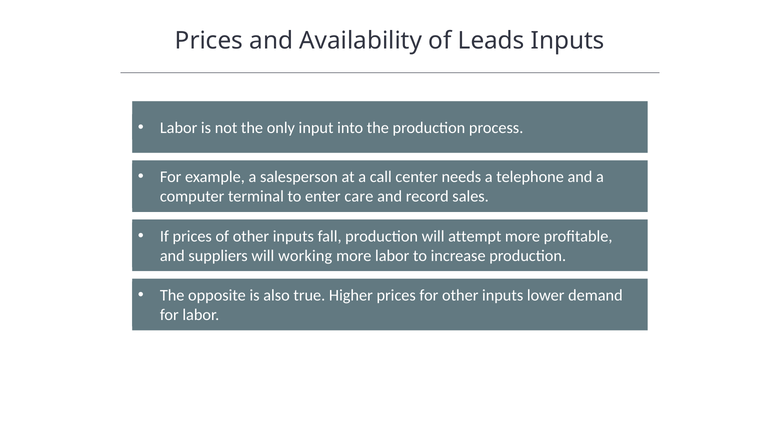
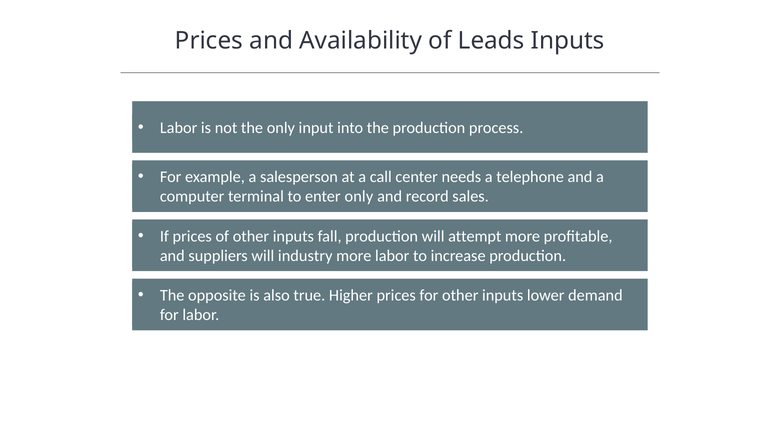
enter care: care -> only
working: working -> industry
